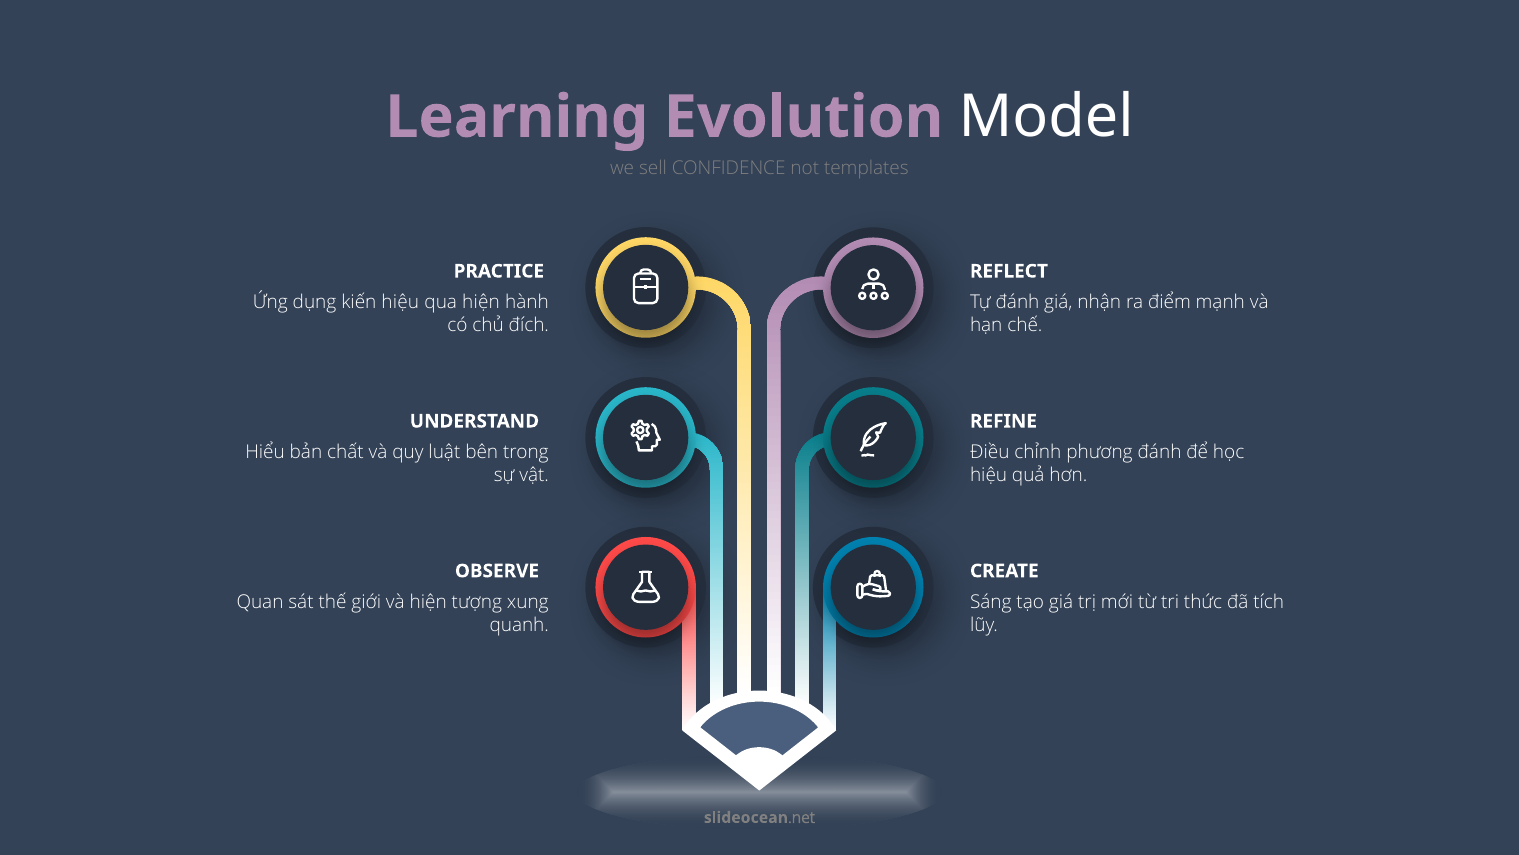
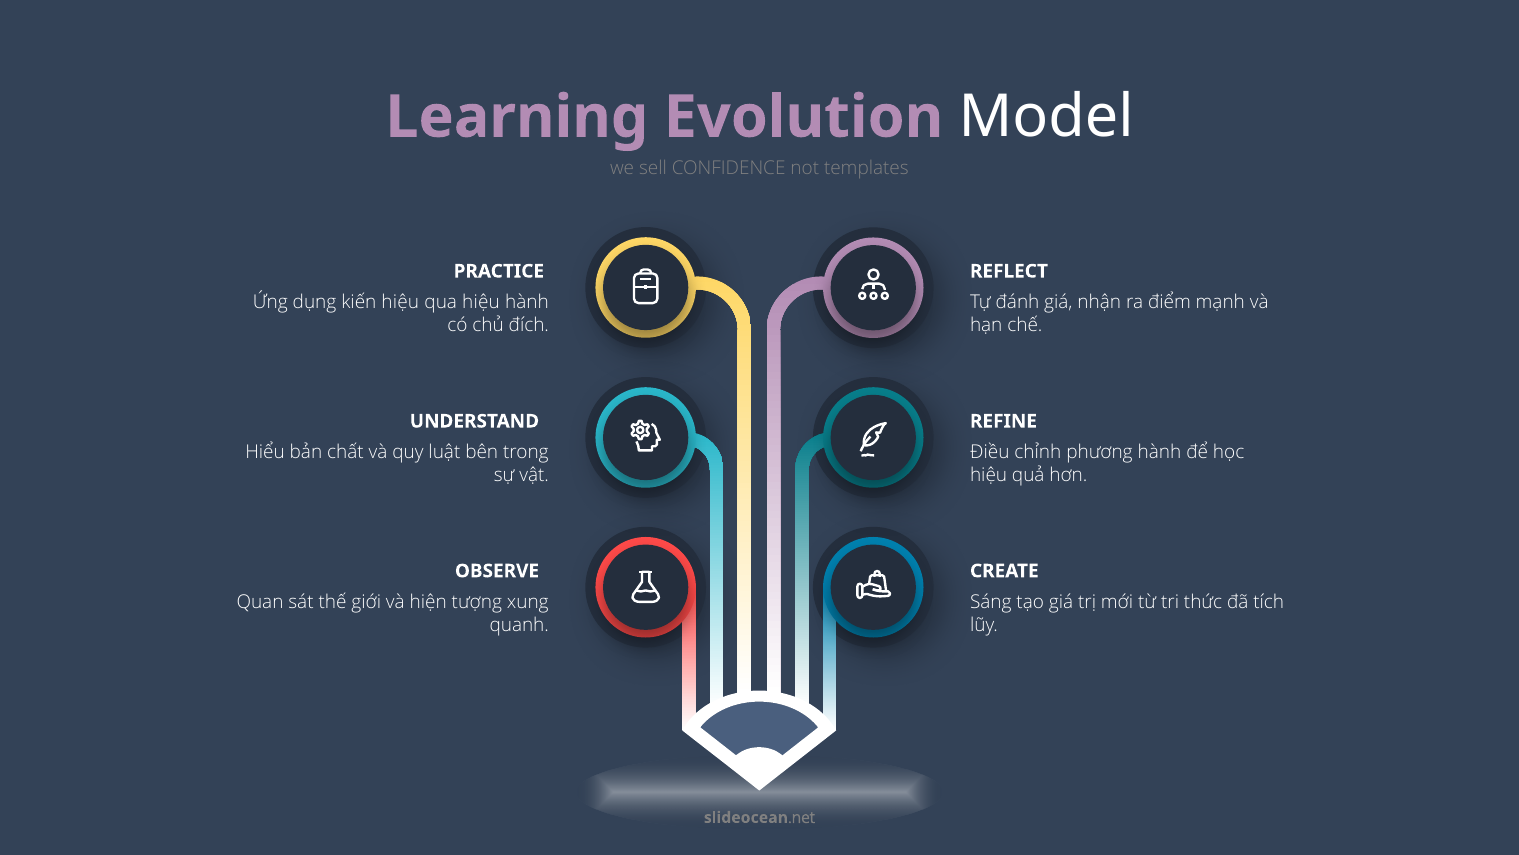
qua hiện: hiện -> hiệu
phương đánh: đánh -> hành
